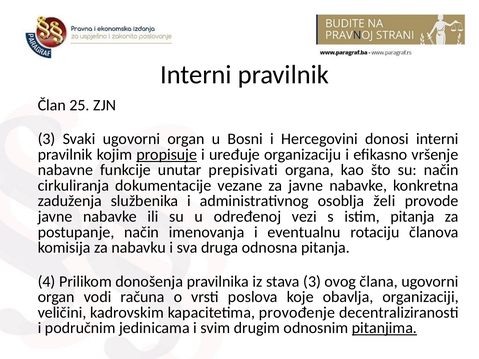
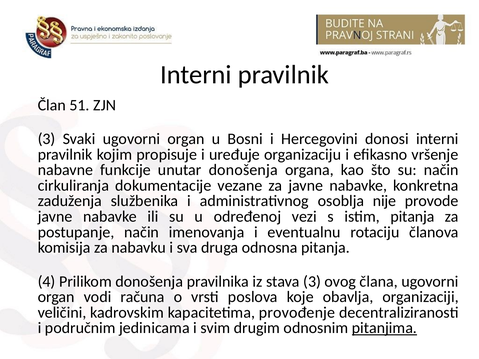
25: 25 -> 51
propisuje underline: present -> none
unutar prepisivati: prepisivati -> donošenja
želi: želi -> nije
